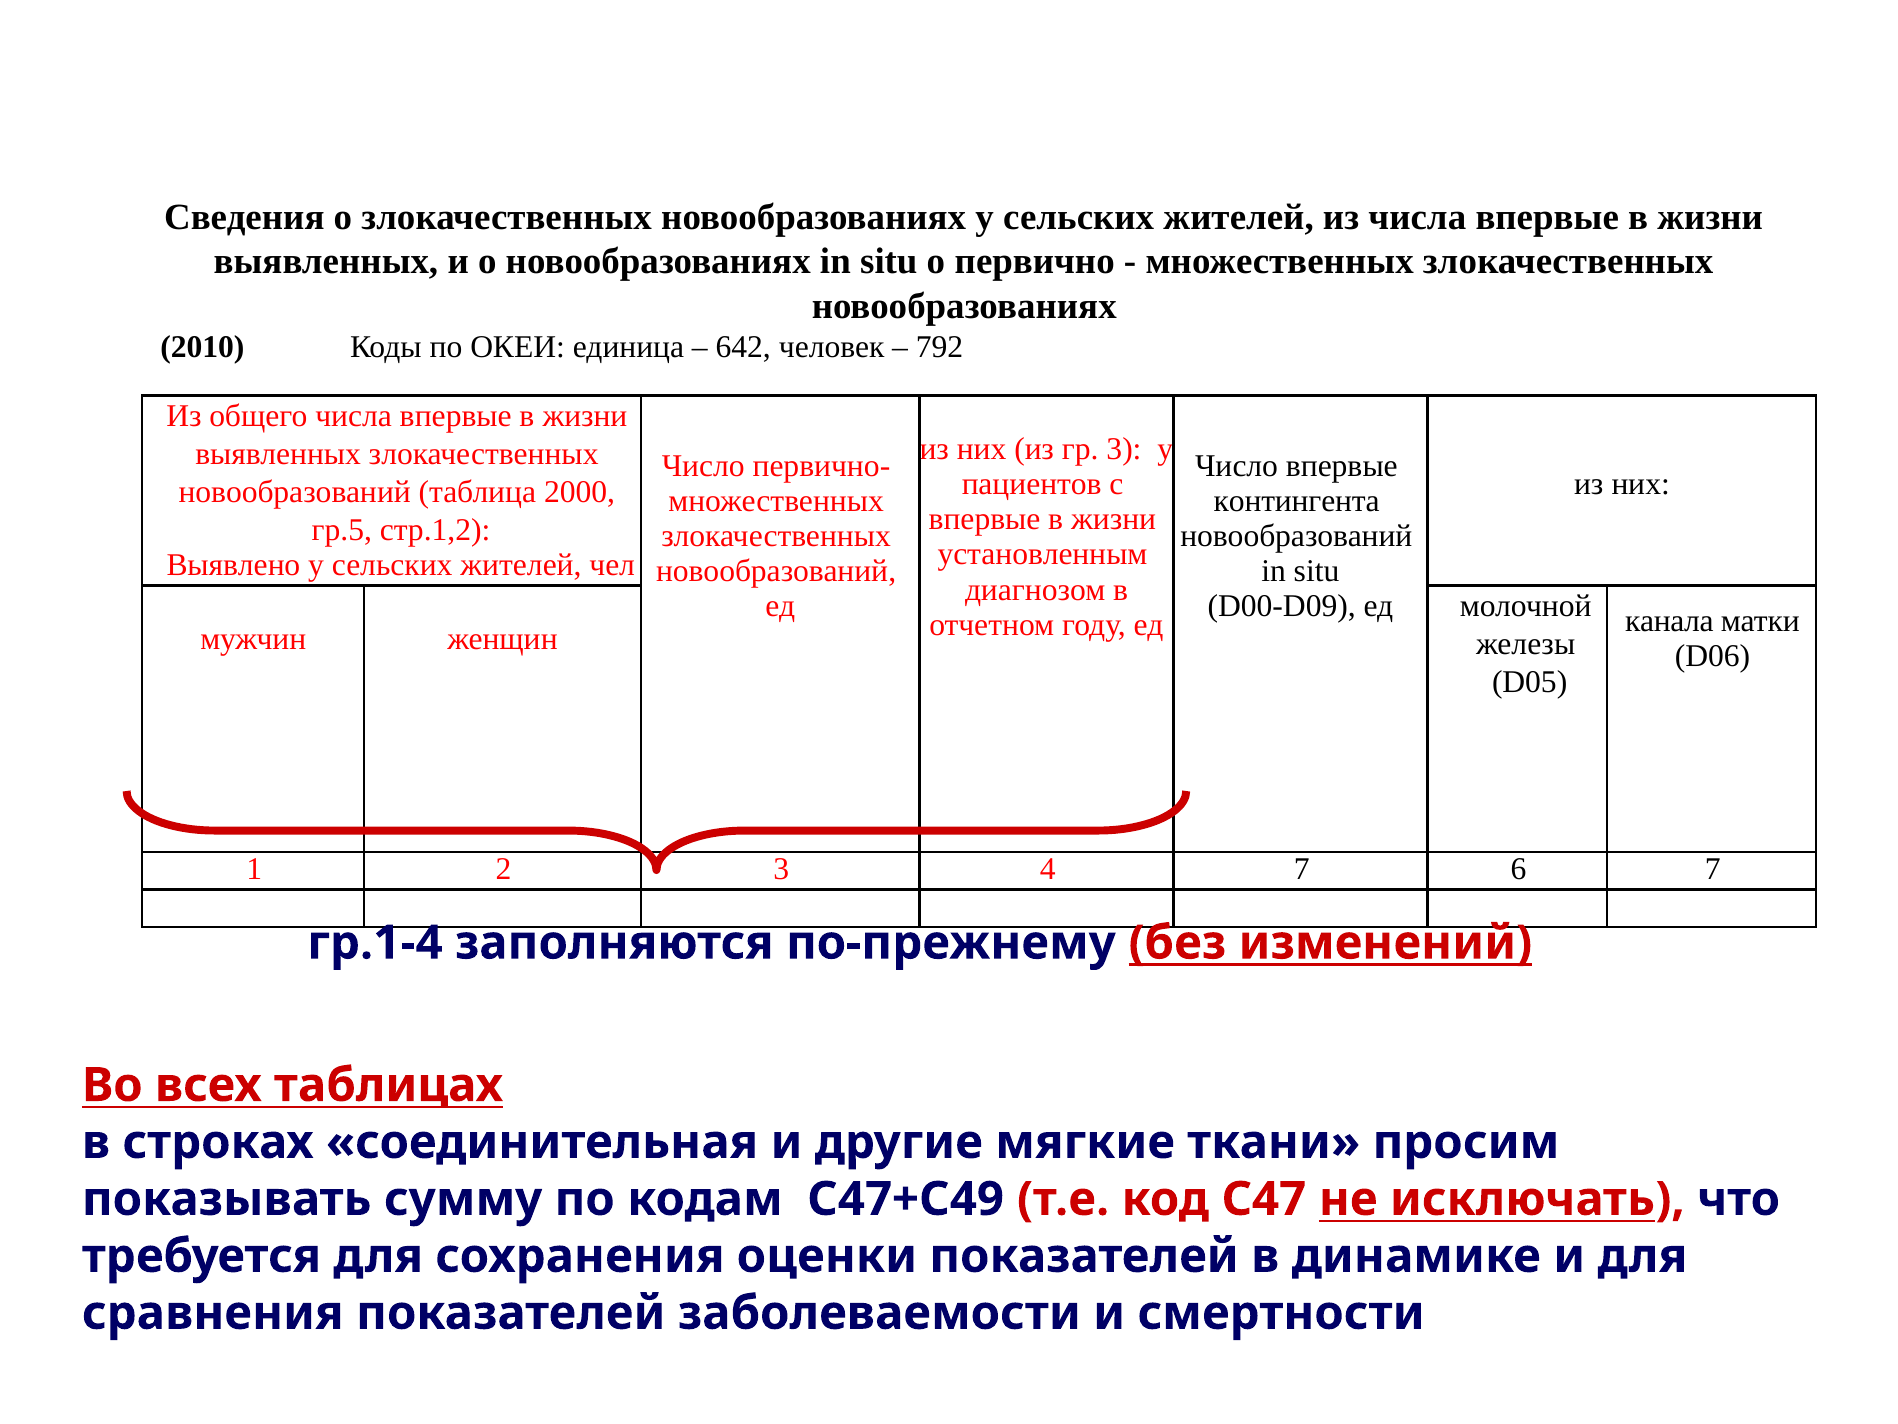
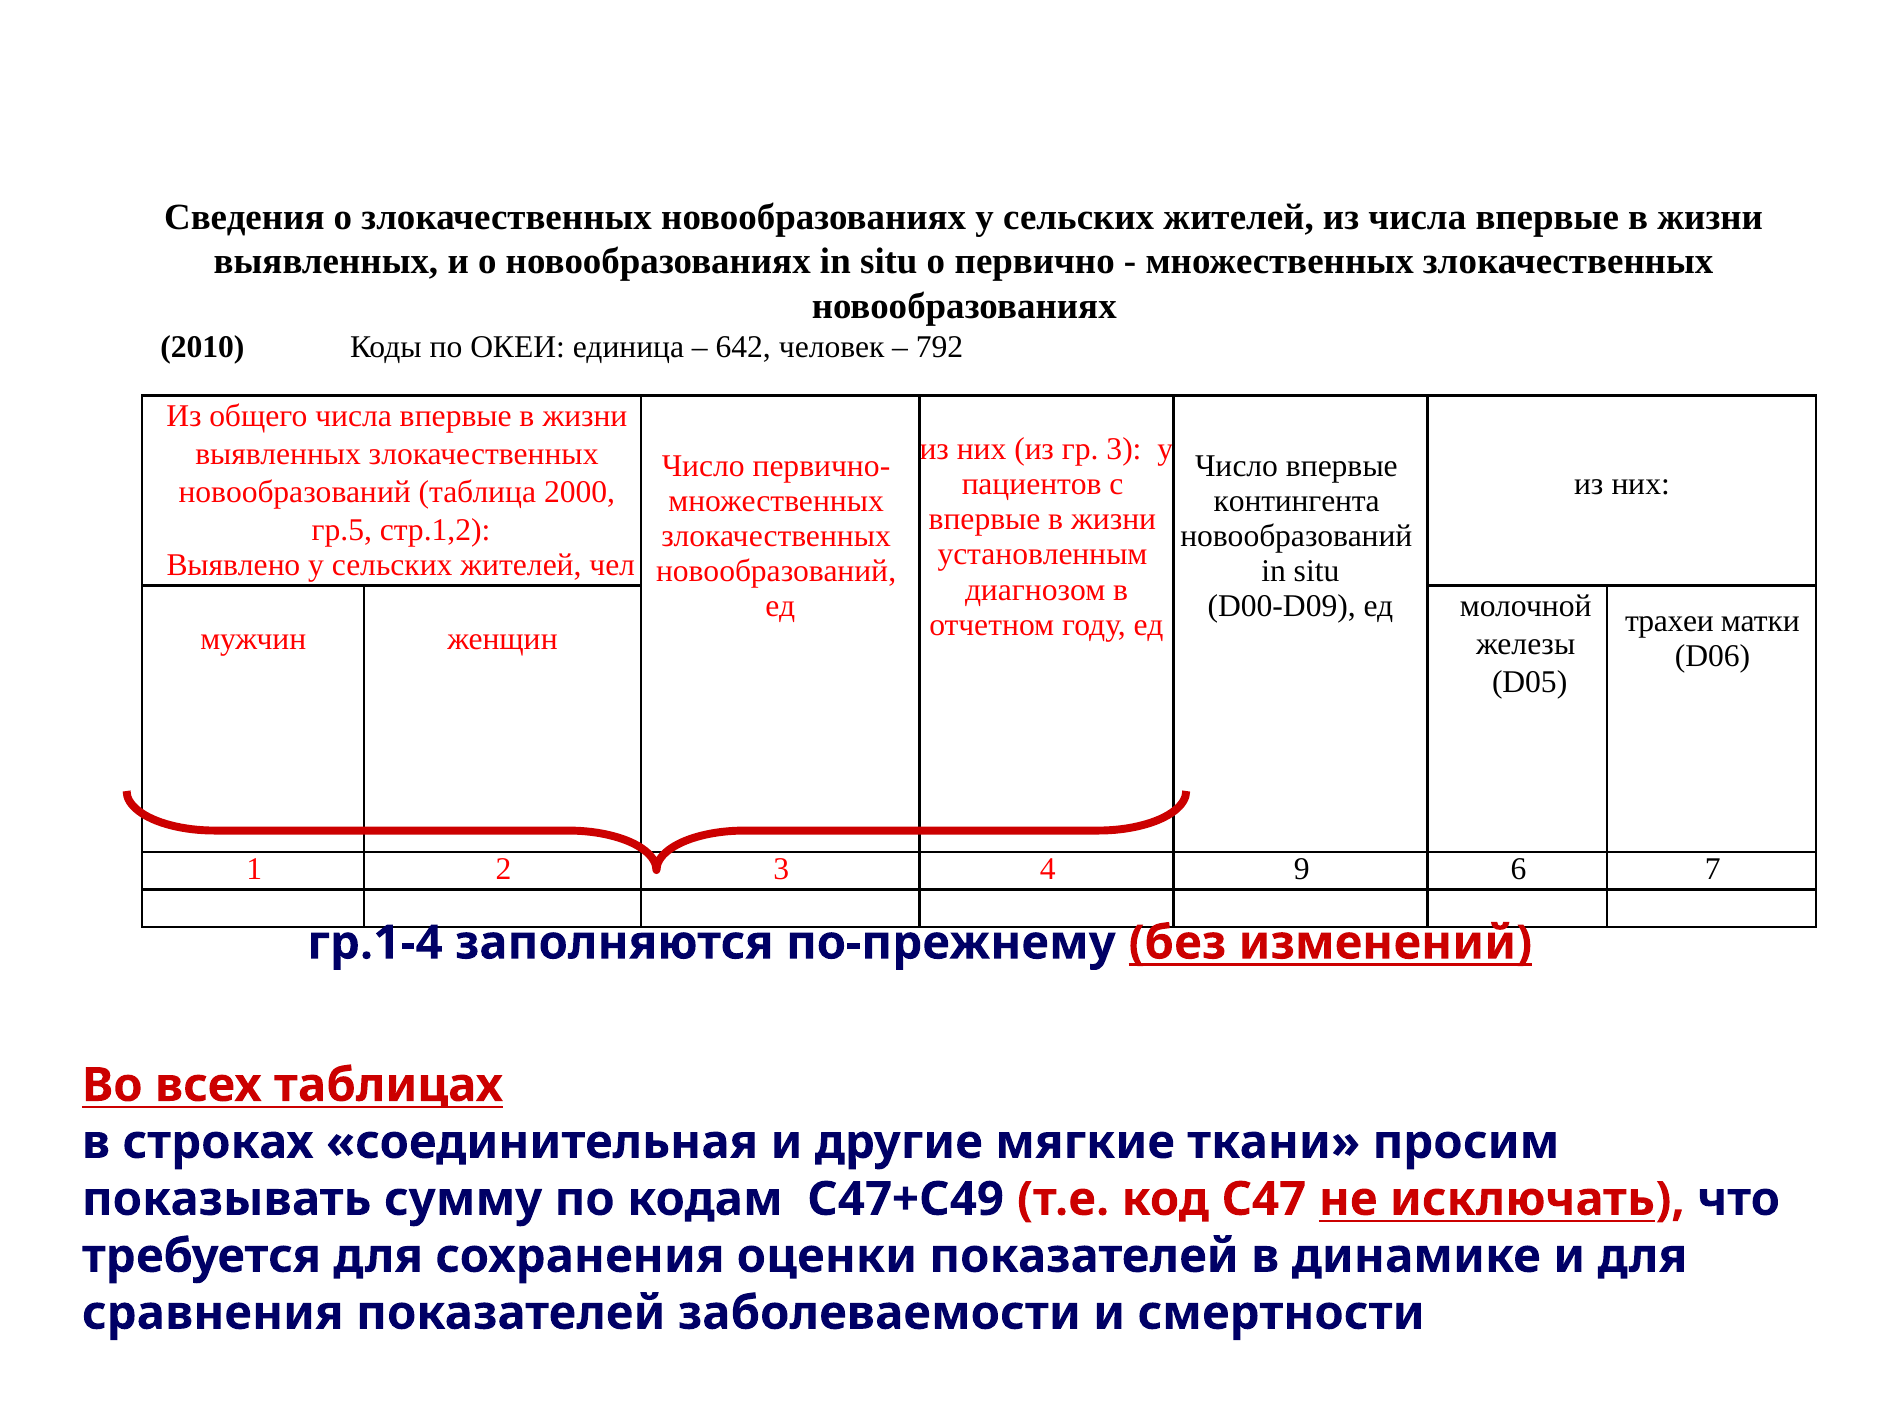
канала: канала -> трахеи
4 7: 7 -> 9
